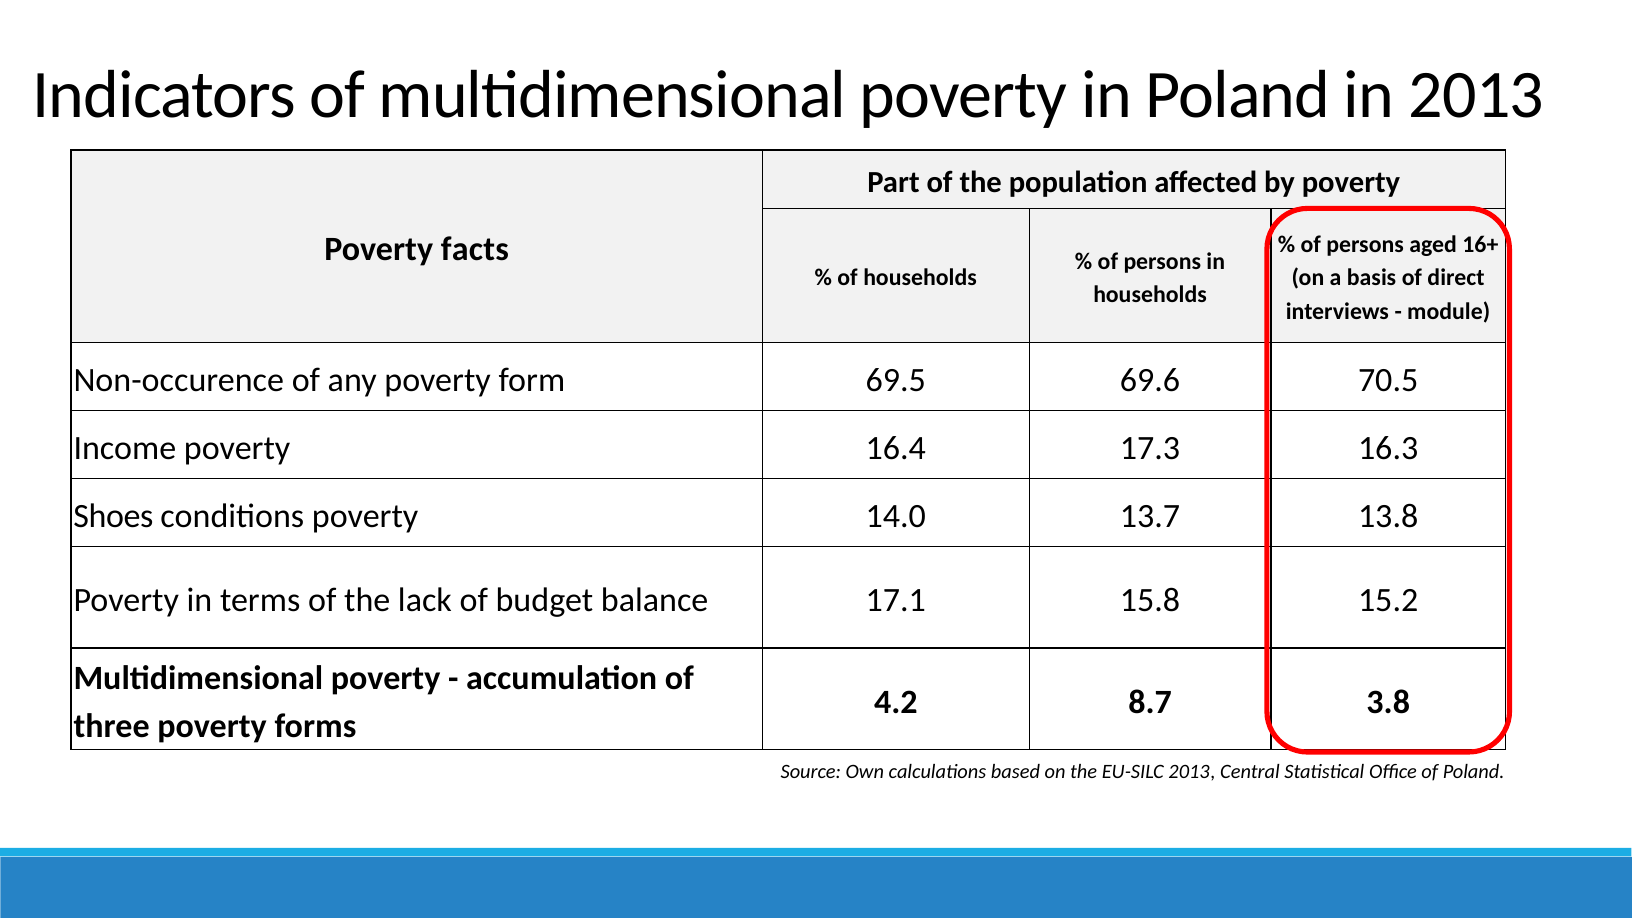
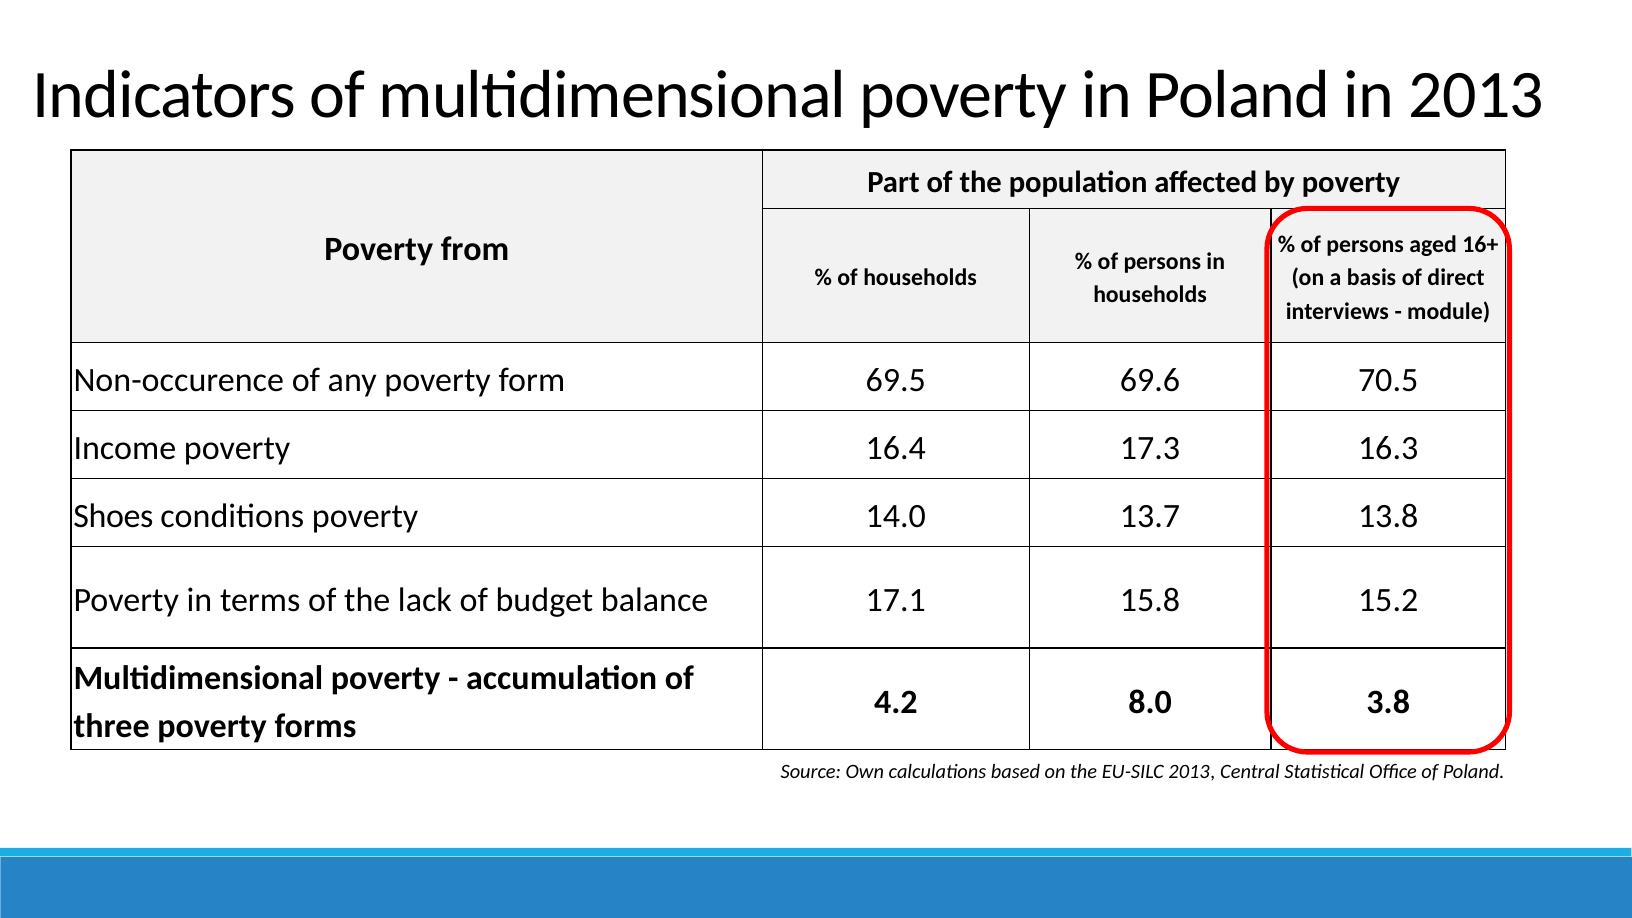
facts: facts -> from
8.7: 8.7 -> 8.0
